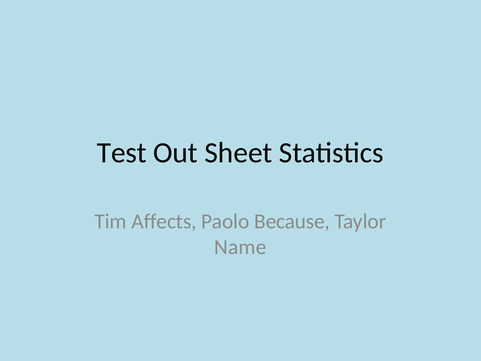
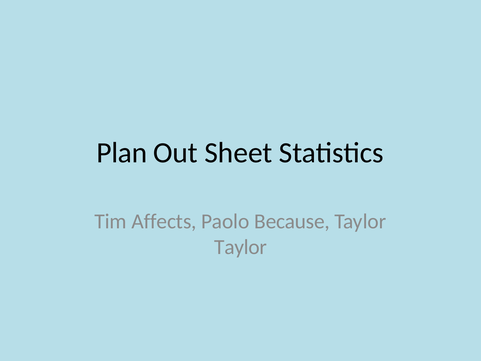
Test: Test -> Plan
Name at (240, 247): Name -> Taylor
